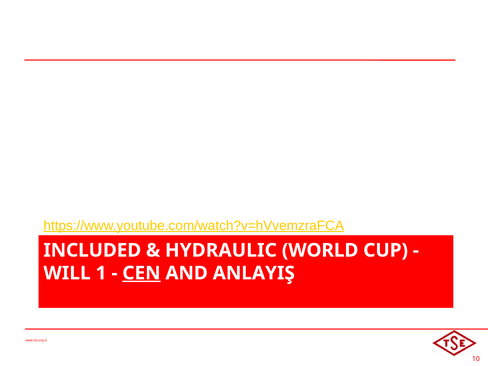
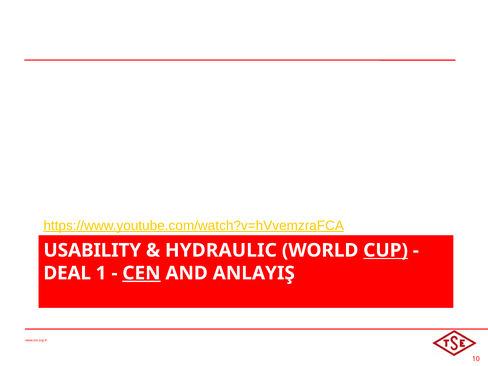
INCLUDED: INCLUDED -> USABILITY
CUP underline: none -> present
WILL: WILL -> DEAL
